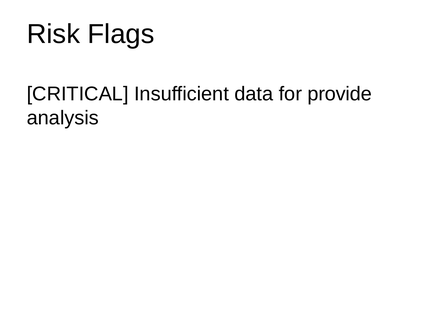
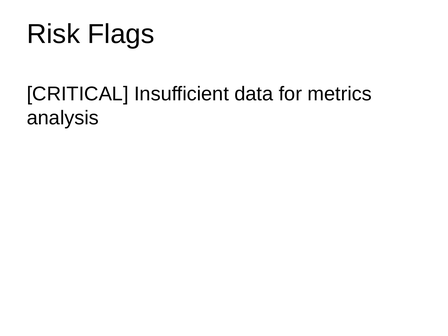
provide: provide -> metrics
